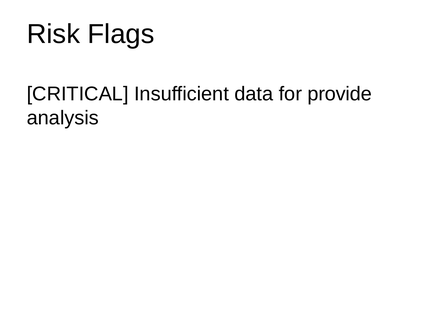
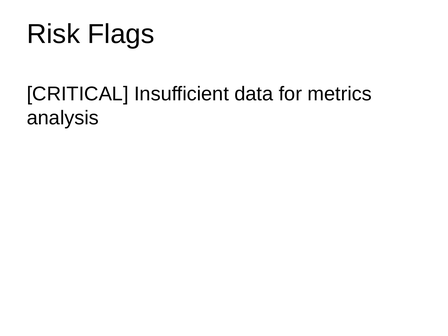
provide: provide -> metrics
